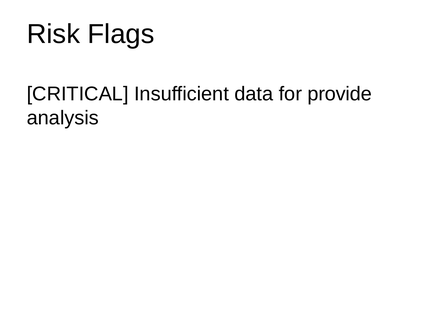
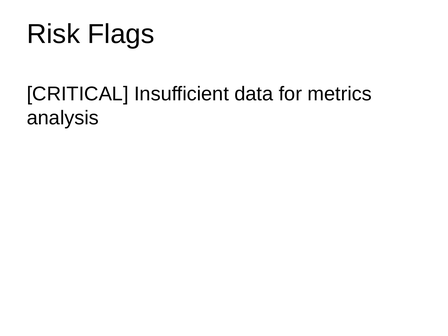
provide: provide -> metrics
